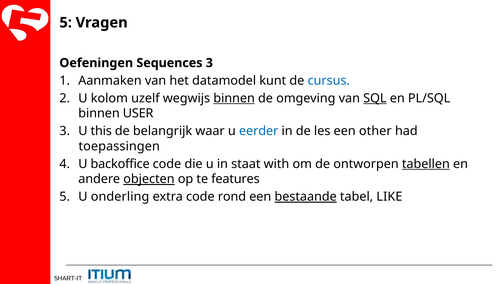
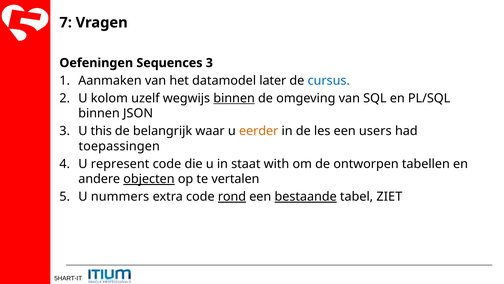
5 at (66, 23): 5 -> 7
kunt: kunt -> later
SQL underline: present -> none
USER: USER -> JSON
eerder colour: blue -> orange
other: other -> users
backoffice: backoffice -> represent
tabellen underline: present -> none
features: features -> vertalen
onderling: onderling -> nummers
rond underline: none -> present
LIKE: LIKE -> ZIET
